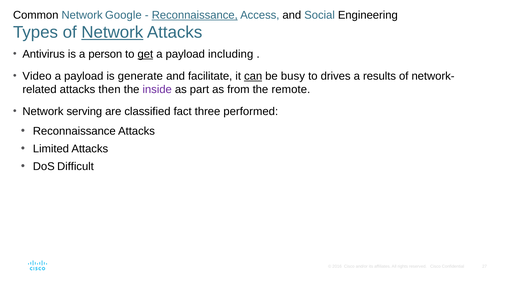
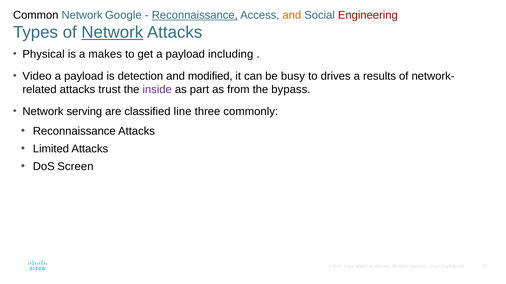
and at (292, 15) colour: black -> orange
Engineering colour: black -> red
Antivirus: Antivirus -> Physical
person: person -> makes
get underline: present -> none
generate: generate -> detection
facilitate: facilitate -> modified
can underline: present -> none
then: then -> trust
remote: remote -> bypass
fact: fact -> line
performed: performed -> commonly
Difficult: Difficult -> Screen
